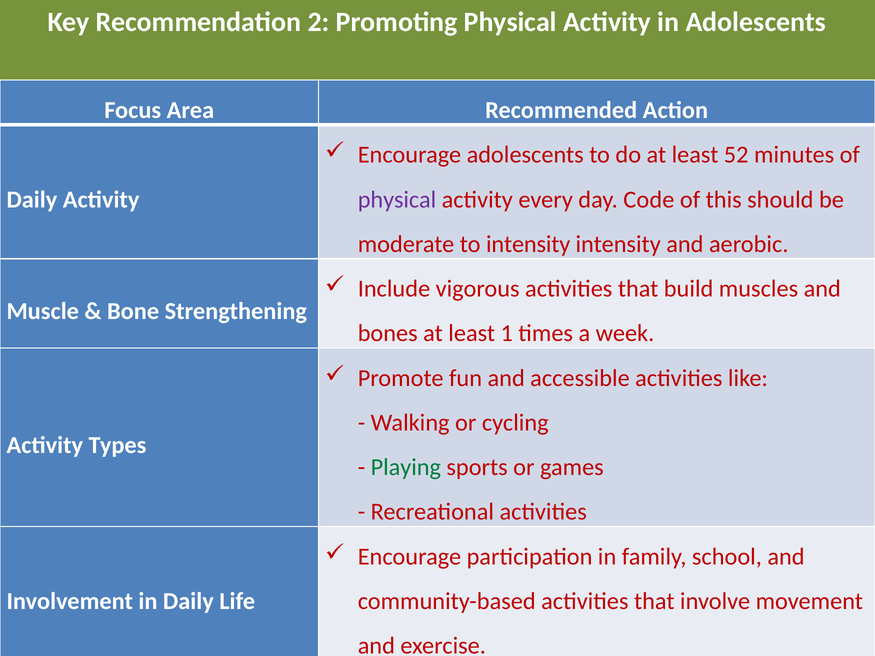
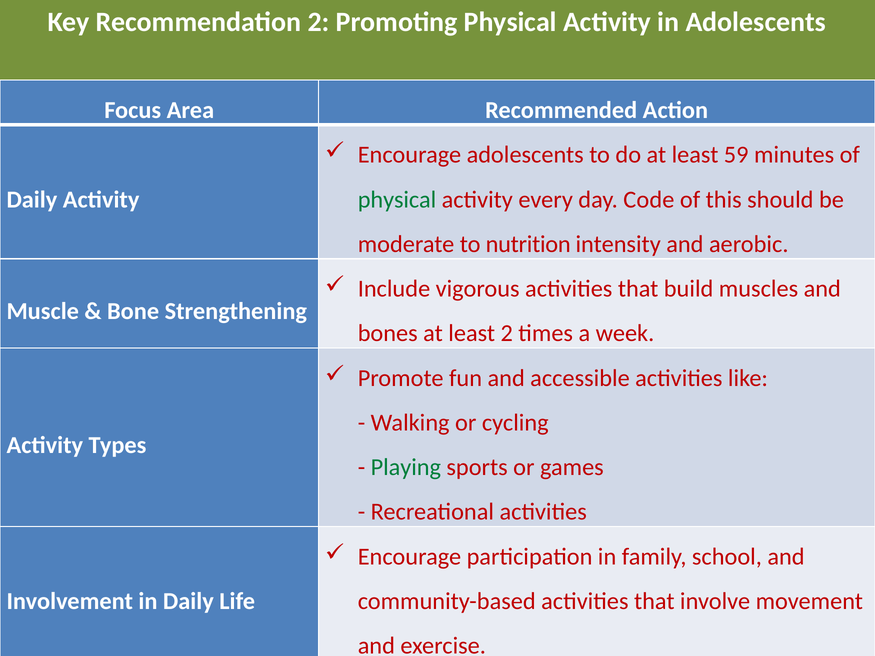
52: 52 -> 59
physical at (397, 200) colour: purple -> green
to intensity: intensity -> nutrition
least 1: 1 -> 2
